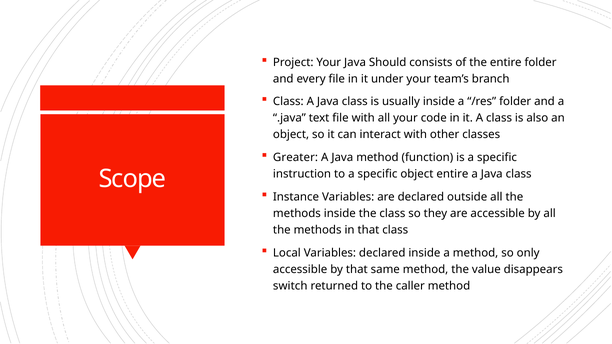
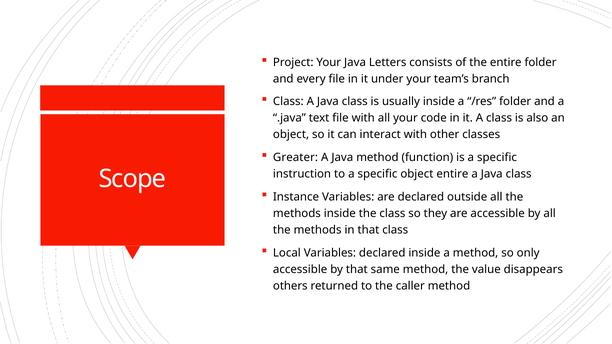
Should: Should -> Letters
switch: switch -> others
